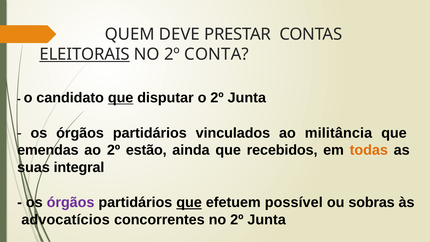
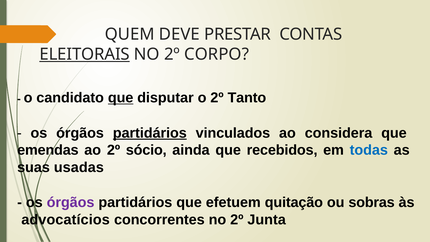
CONTA: CONTA -> CORPO
o 2º Junta: Junta -> Tanto
partidários at (150, 133) underline: none -> present
militância: militância -> considera
estão: estão -> sócio
todas colour: orange -> blue
integral: integral -> usadas
que at (189, 202) underline: present -> none
possível: possível -> quitação
